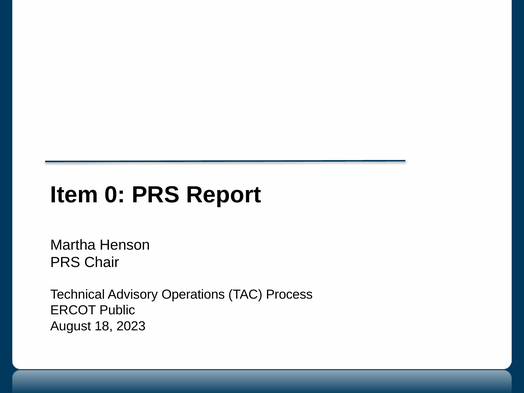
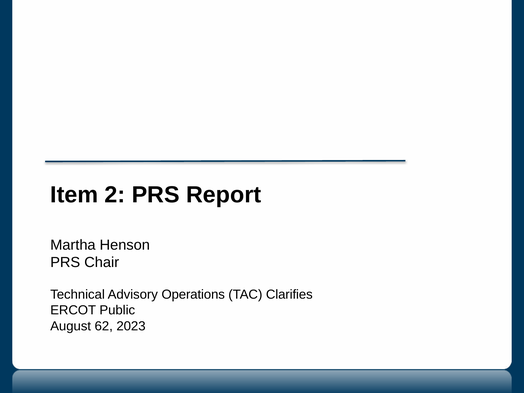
0: 0 -> 2
Process: Process -> Clarifies
18: 18 -> 62
